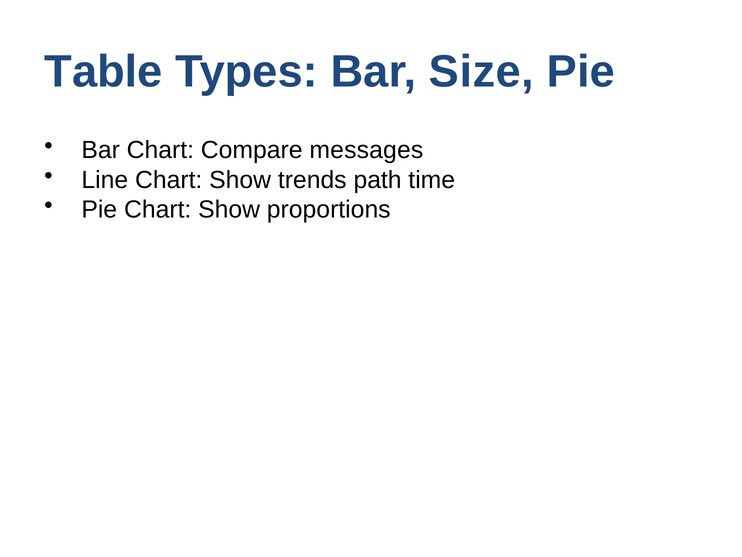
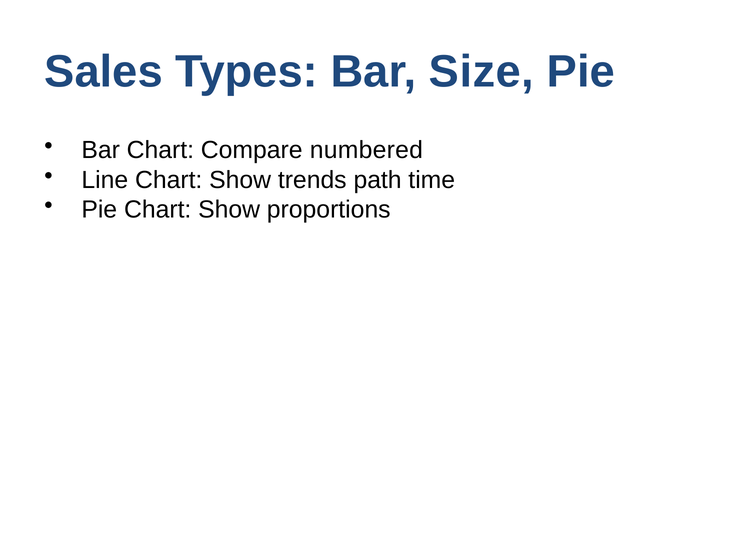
Table: Table -> Sales
messages: messages -> numbered
